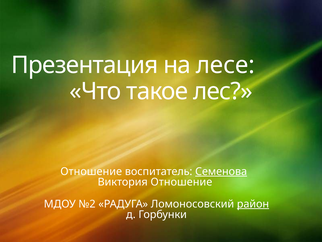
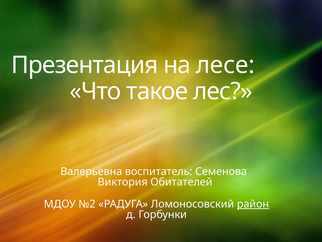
Отношение at (91, 171): Отношение -> Валерьевна
Семенова underline: present -> none
Виктория Отношение: Отношение -> Обитателей
